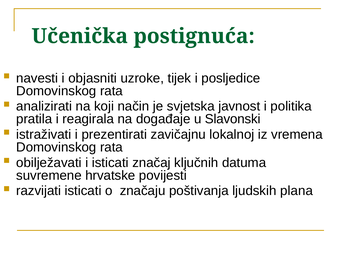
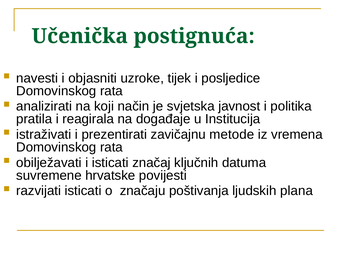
Slavonski: Slavonski -> Institucija
lokalnoj: lokalnoj -> metode
